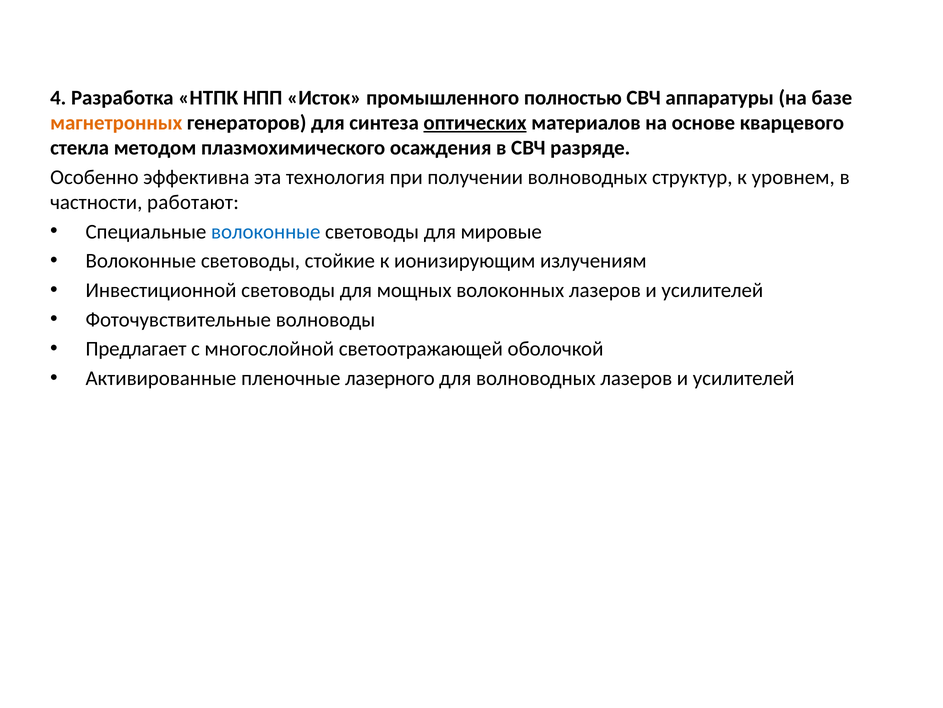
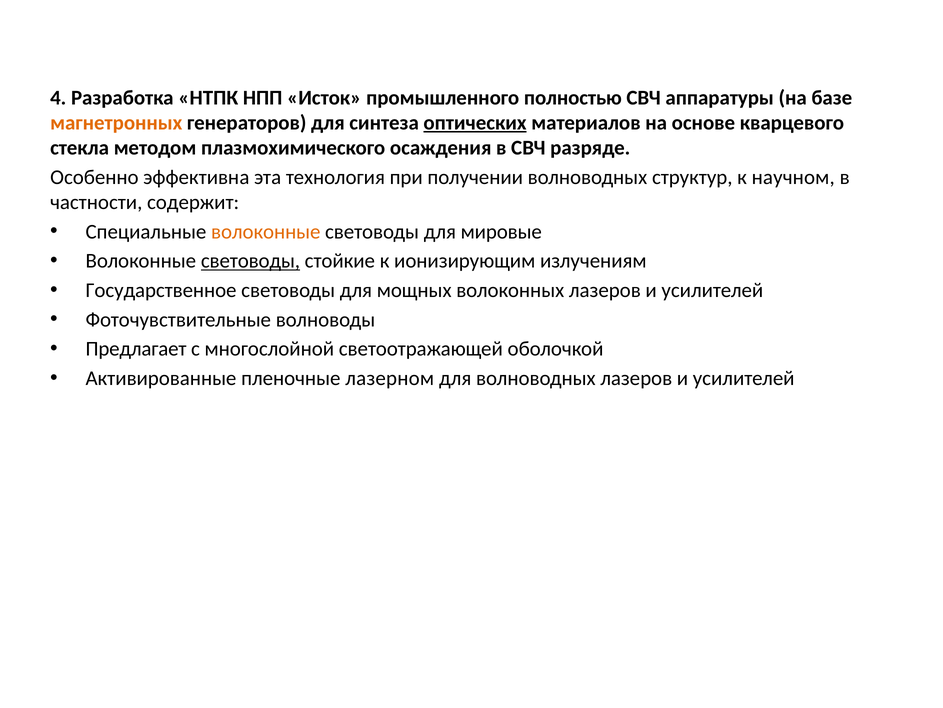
уровнем: уровнем -> научном
работают: работают -> содержит
волоконные at (266, 231) colour: blue -> orange
световоды at (250, 261) underline: none -> present
Инвестиционной: Инвестиционной -> Государственное
лазерного: лазерного -> лазерном
